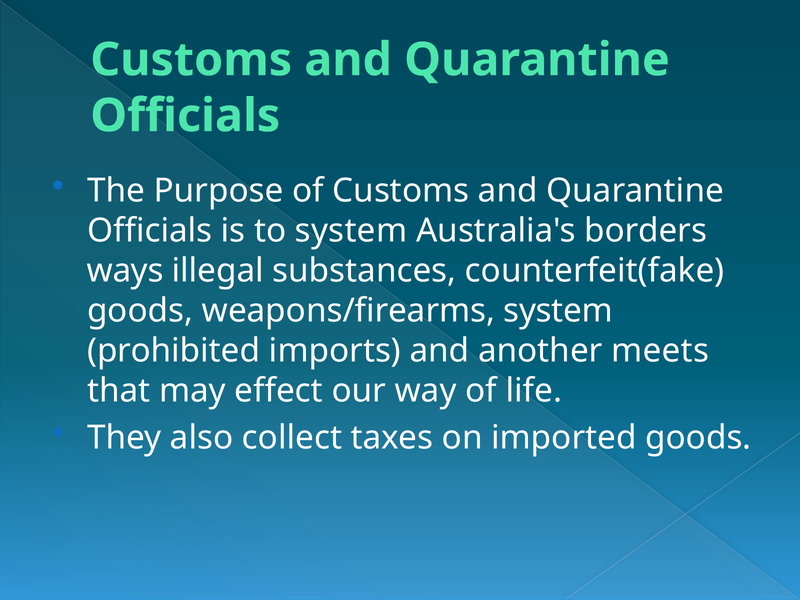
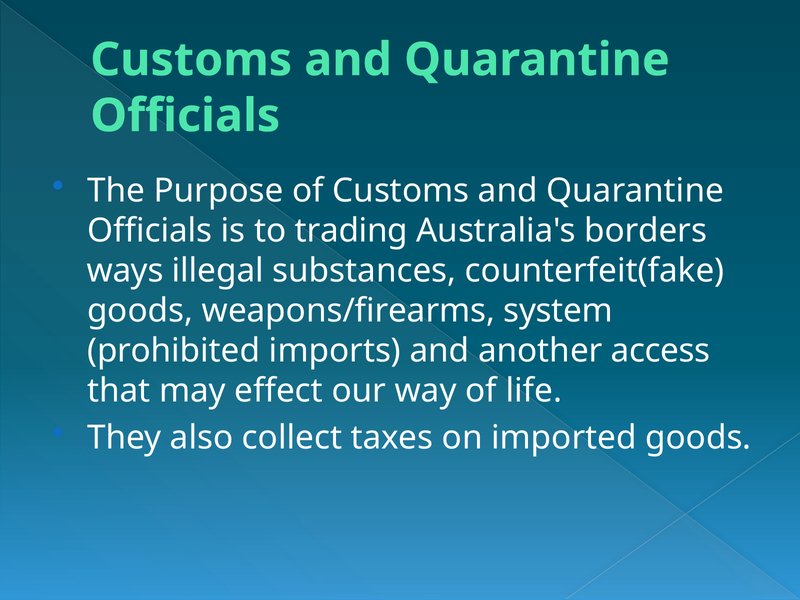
to system: system -> trading
meets: meets -> access
